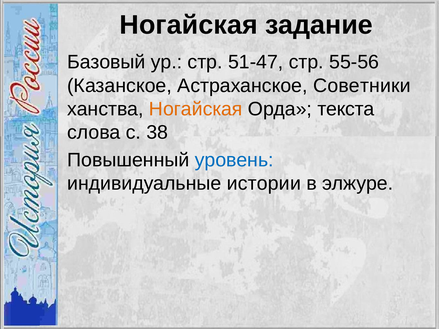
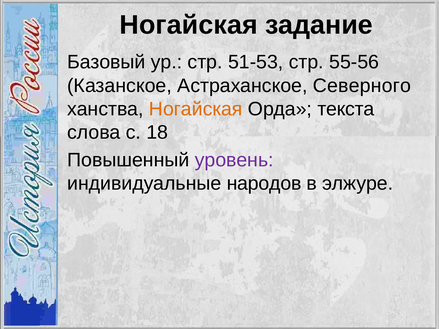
51-47: 51-47 -> 51-53
Советники: Советники -> Северного
38: 38 -> 18
уровень colour: blue -> purple
истории: истории -> народов
